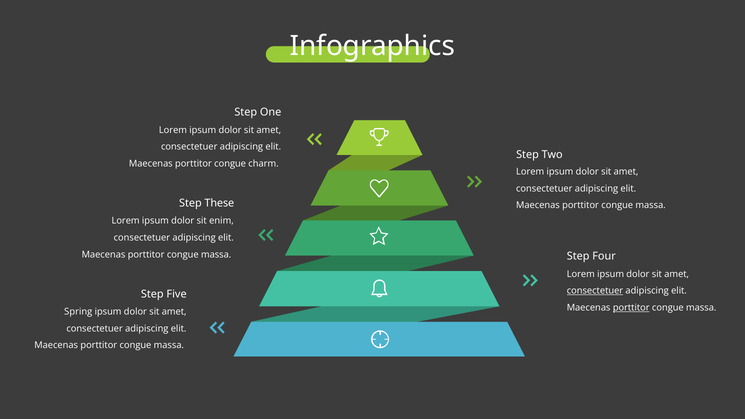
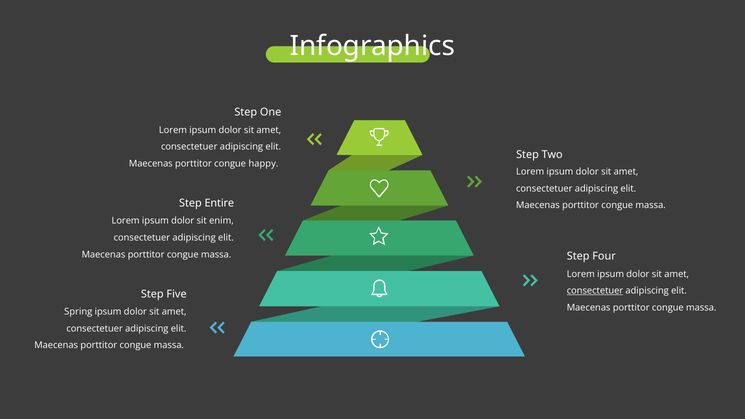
charm: charm -> happy
These: These -> Entire
porttitor at (631, 308) underline: present -> none
